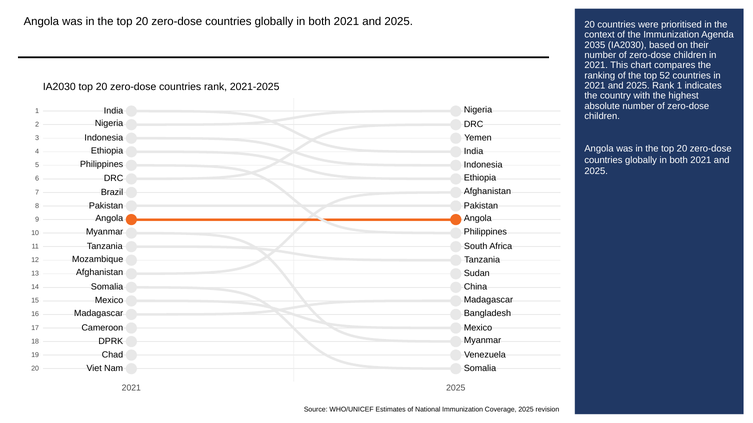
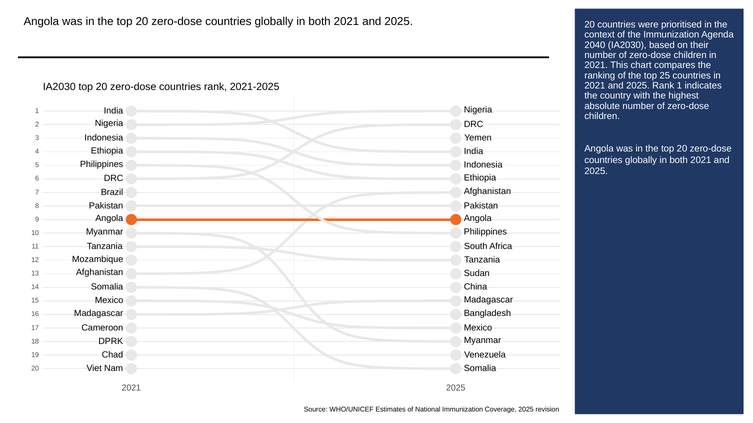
2035: 2035 -> 2040
52: 52 -> 25
